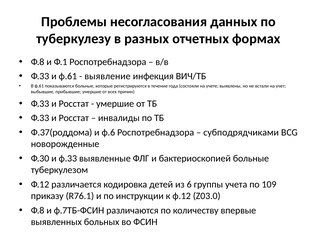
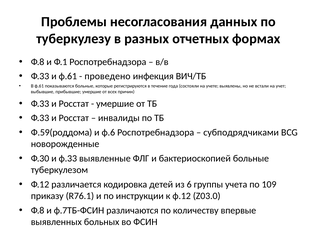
выявление: выявление -> проведено
Ф.37(роддома: Ф.37(роддома -> Ф.59(роддома
